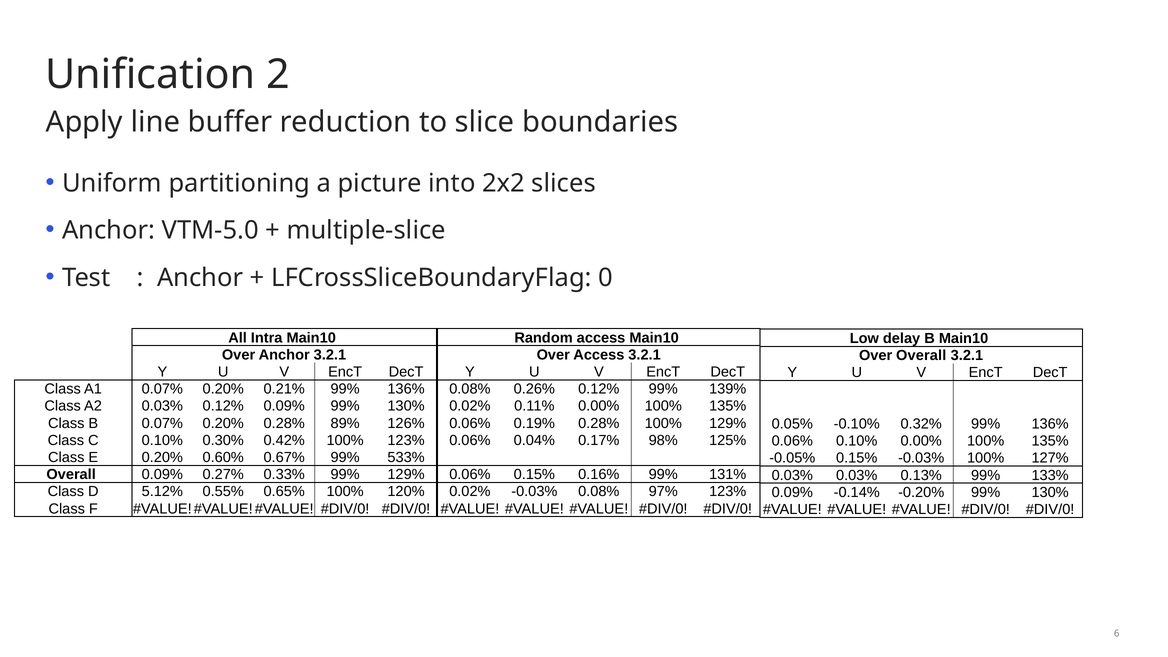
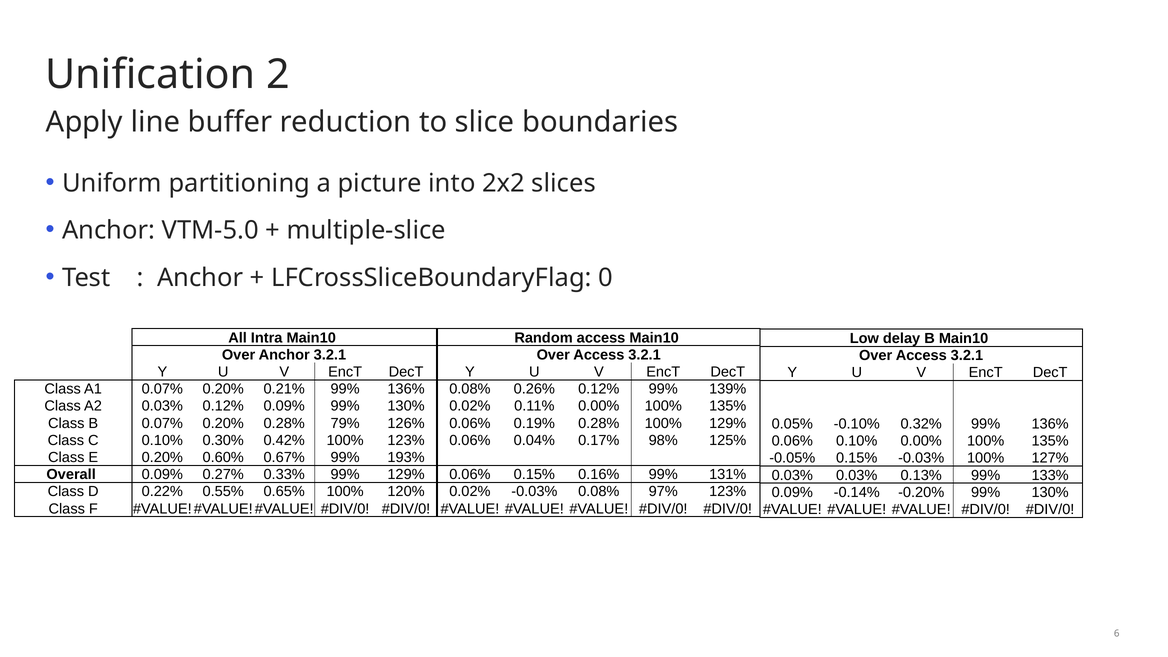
Overall at (921, 355): Overall -> Access
89%: 89% -> 79%
533%: 533% -> 193%
5.12%: 5.12% -> 0.22%
